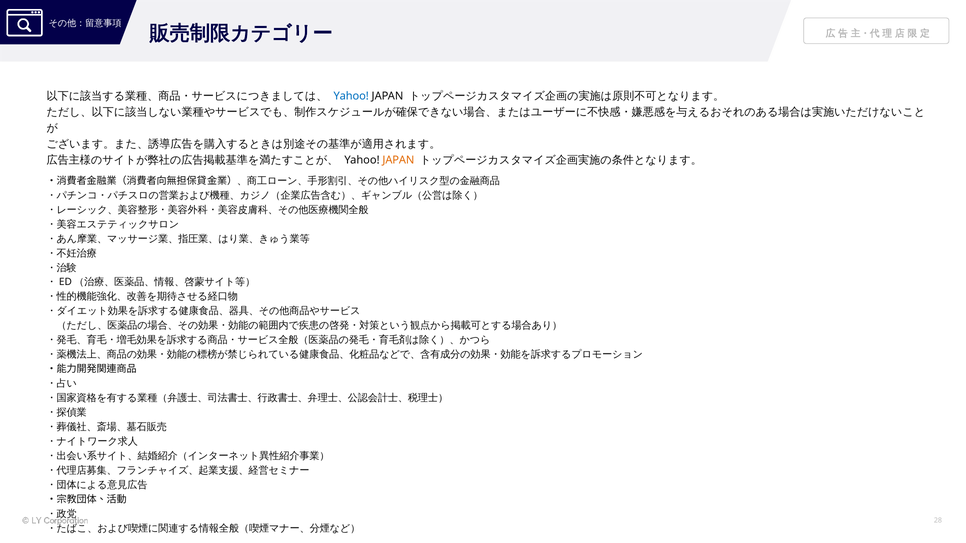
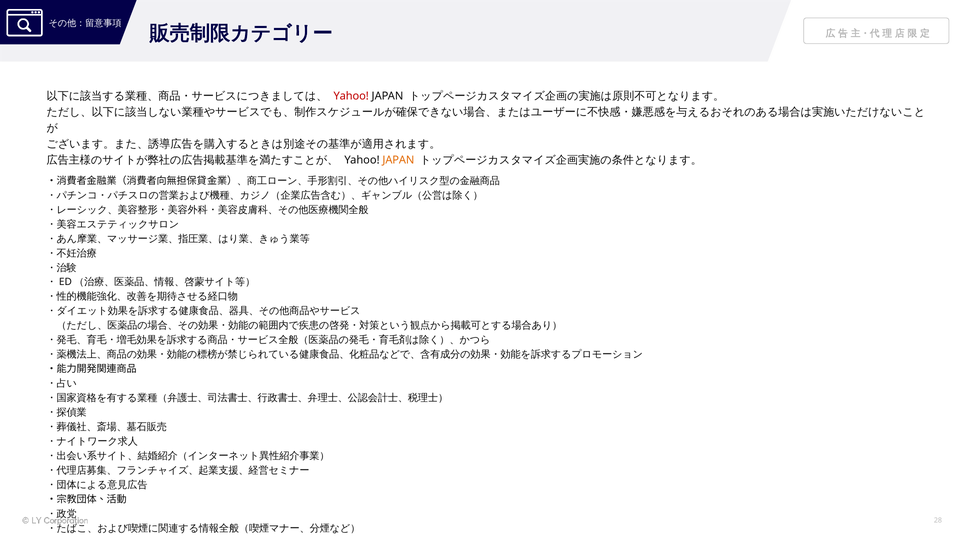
Yahoo at (351, 96) colour: blue -> red
